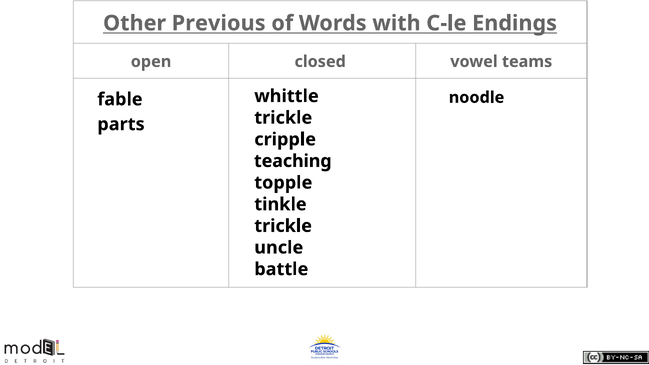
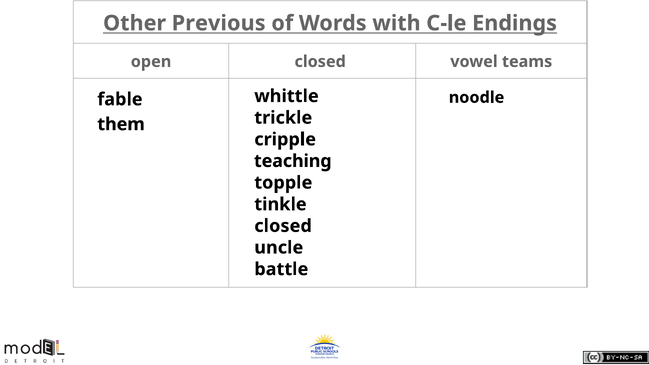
parts: parts -> them
trickle at (283, 226): trickle -> closed
